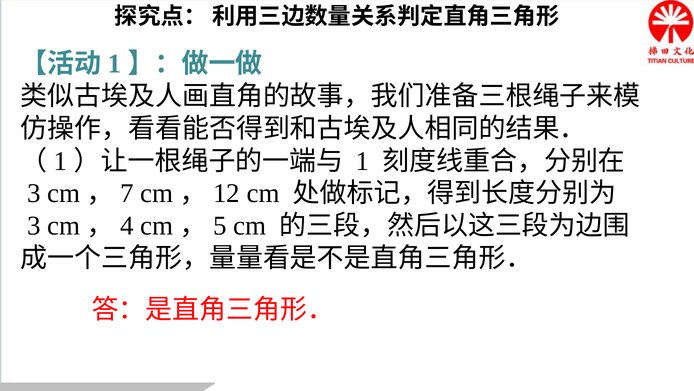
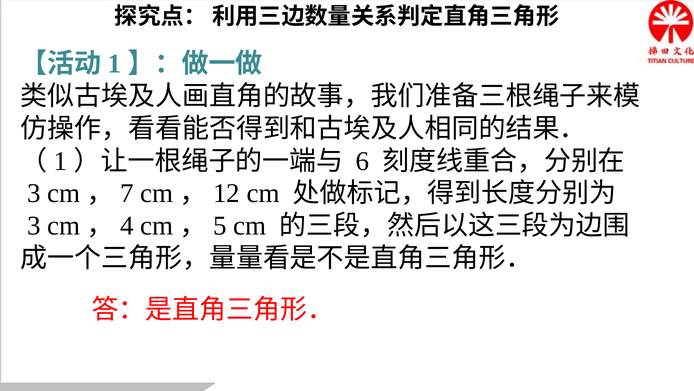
1 at (363, 161): 1 -> 6
